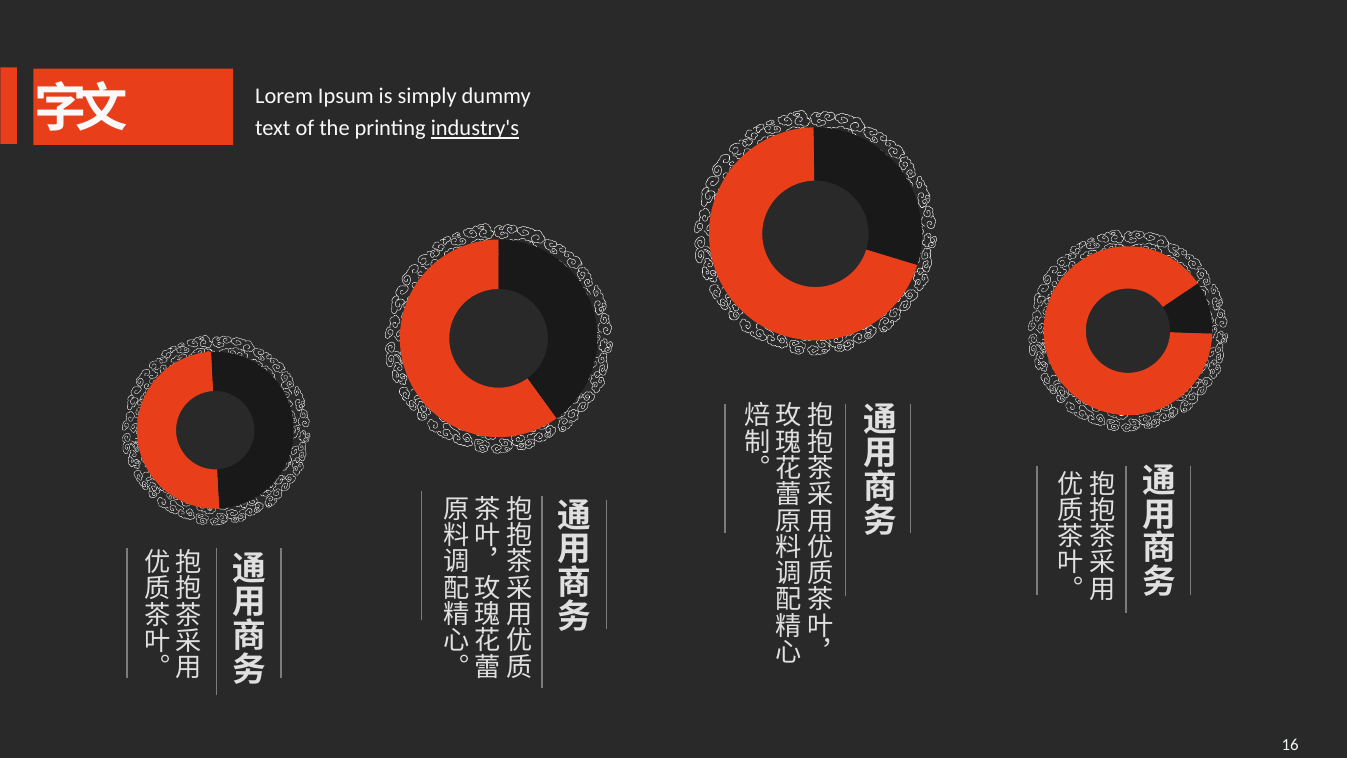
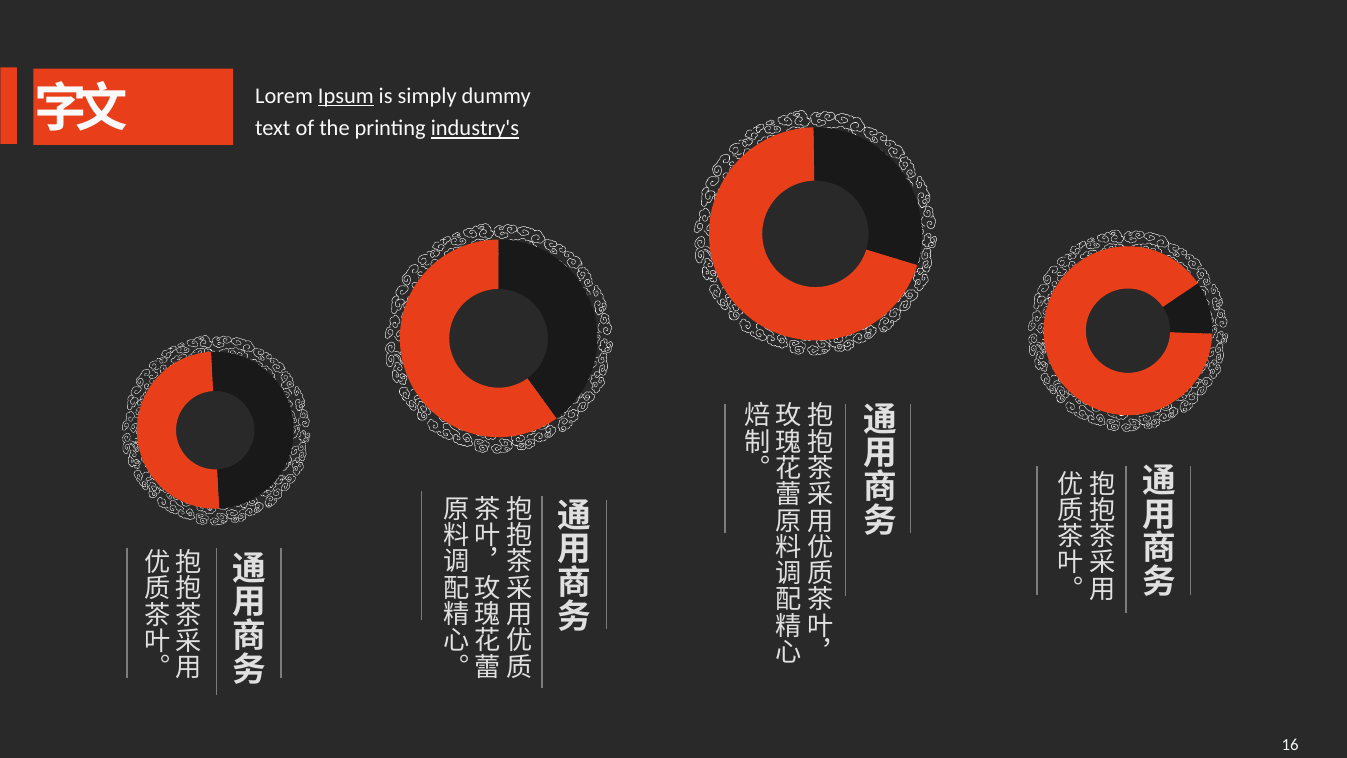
Ipsum underline: none -> present
